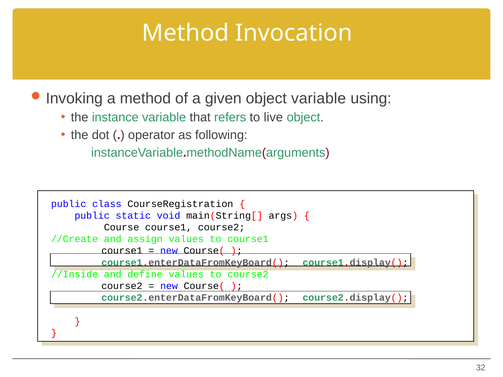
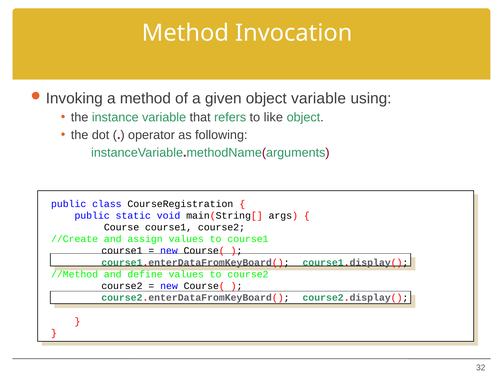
live: live -> like
//Inside: //Inside -> //Method
